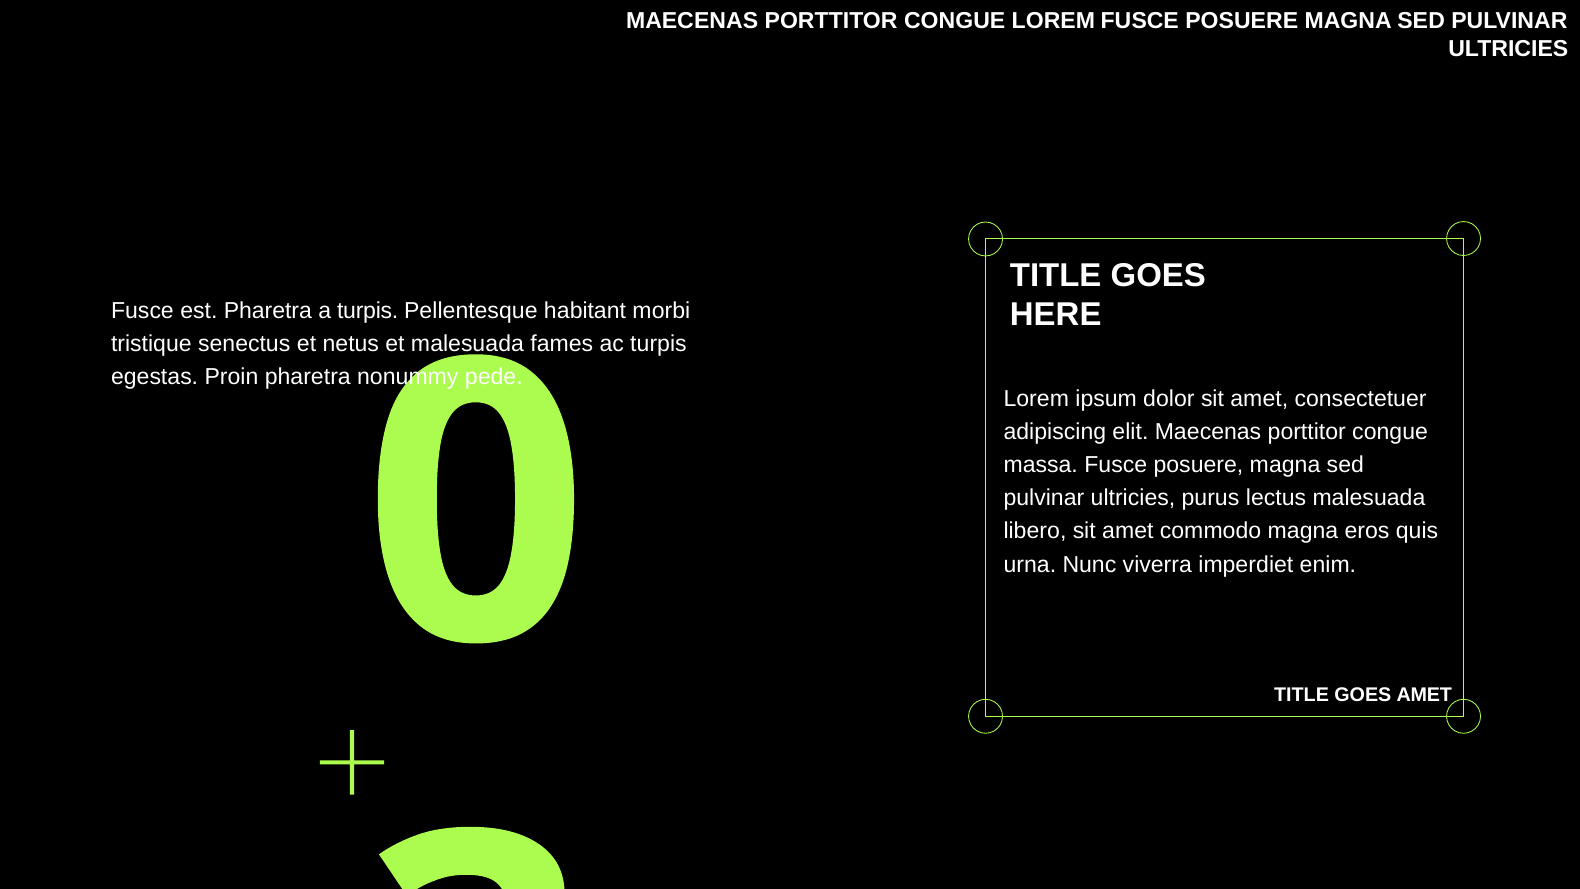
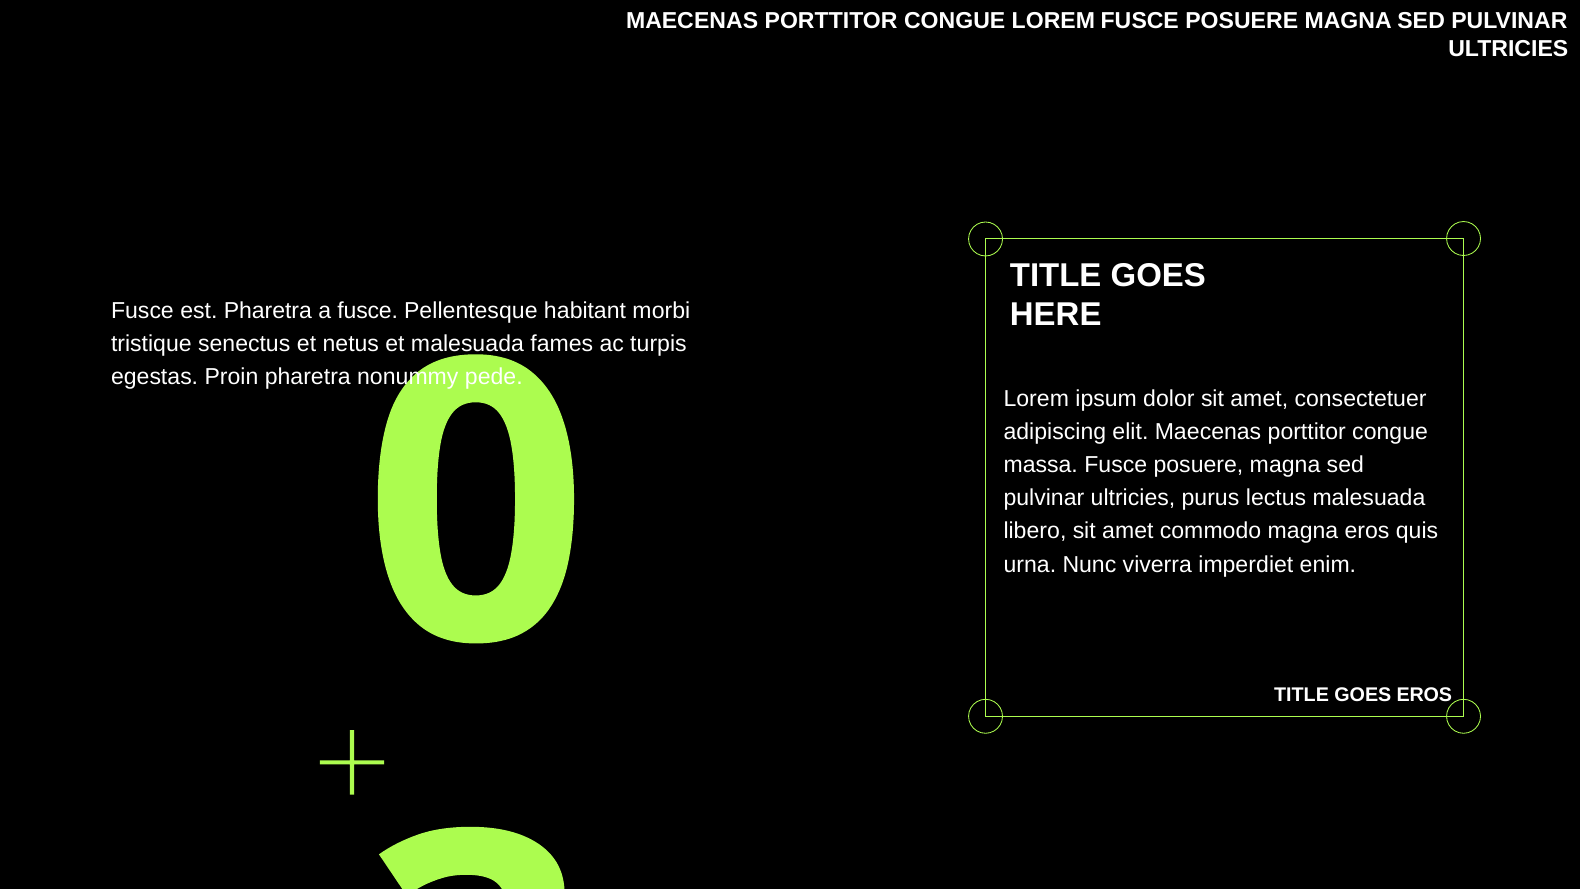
a turpis: turpis -> fusce
GOES AMET: AMET -> EROS
